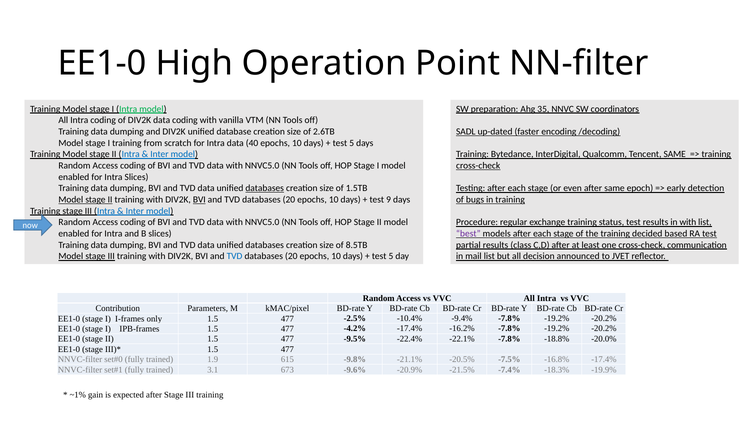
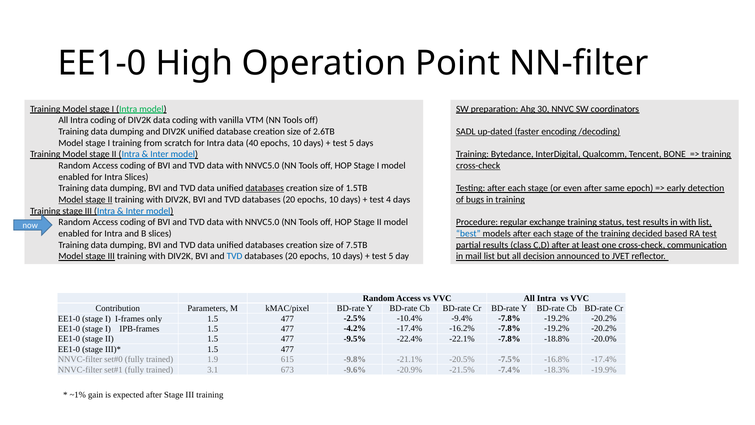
35: 35 -> 30
Tencent SAME: SAME -> BONE
BVI at (199, 199) underline: present -> none
9: 9 -> 4
best colour: purple -> blue
8.5TB: 8.5TB -> 7.5TB
